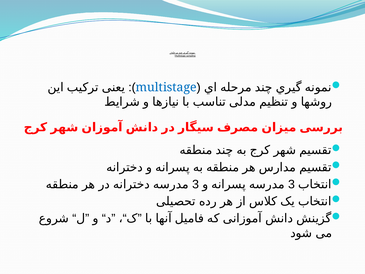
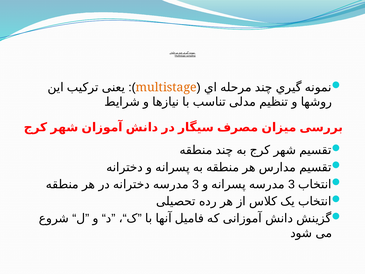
multistage at (166, 87) colour: blue -> orange
